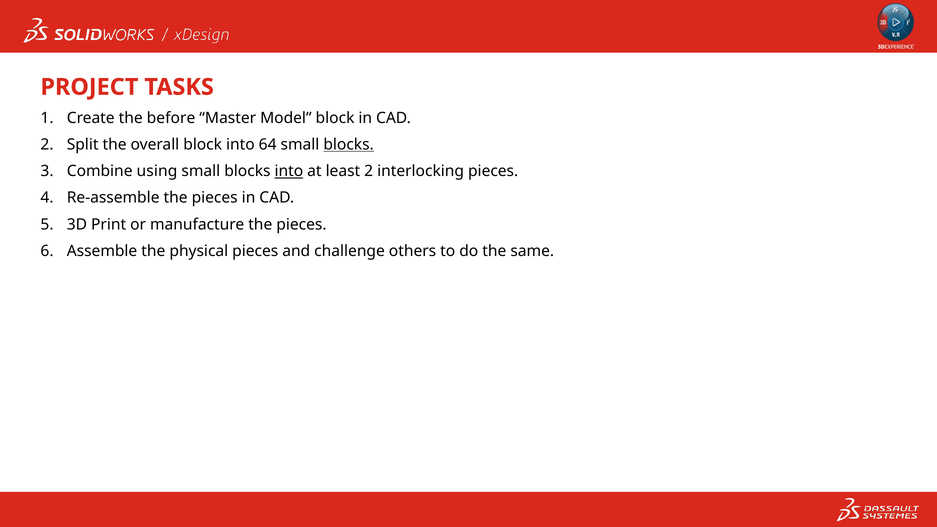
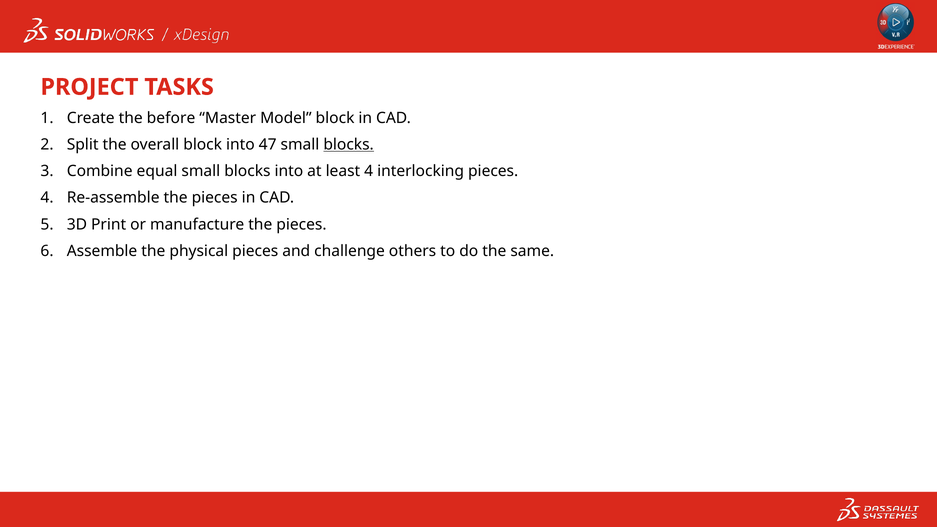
64: 64 -> 47
using: using -> equal
into at (289, 171) underline: present -> none
least 2: 2 -> 4
